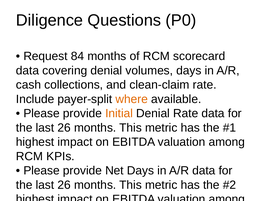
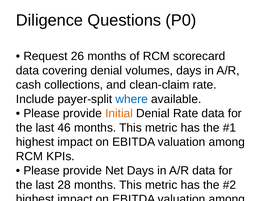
84: 84 -> 26
where colour: orange -> blue
26 at (64, 127): 26 -> 46
26 at (64, 184): 26 -> 28
